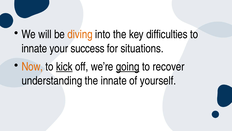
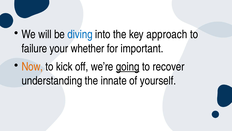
diving colour: orange -> blue
difficulties: difficulties -> approach
innate at (34, 48): innate -> failure
success: success -> whether
situations: situations -> important
kick underline: present -> none
